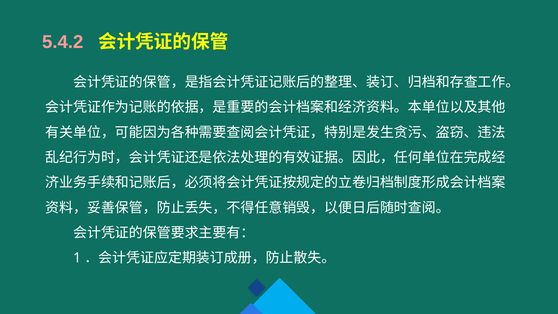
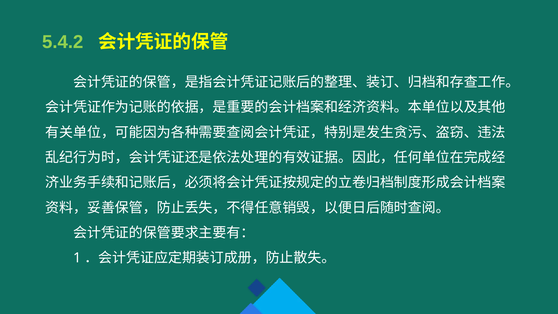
5.4.2 colour: pink -> light green
